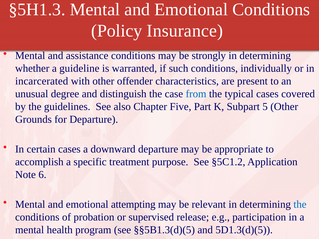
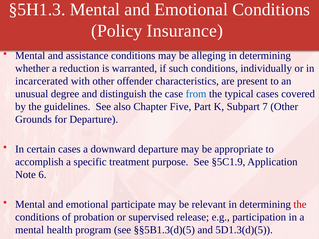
strongly: strongly -> alleging
guideline: guideline -> reduction
5: 5 -> 7
§5C1.2: §5C1.2 -> §5C1.9
attempting: attempting -> participate
the at (300, 205) colour: blue -> red
